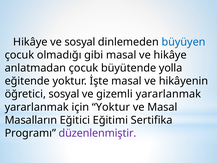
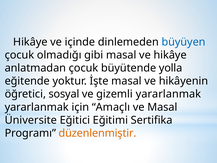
ve sosyal: sosyal -> içinde
için Yoktur: Yoktur -> Amaçlı
Masalların: Masalların -> Üniversite
düzenlenmiştir colour: purple -> orange
